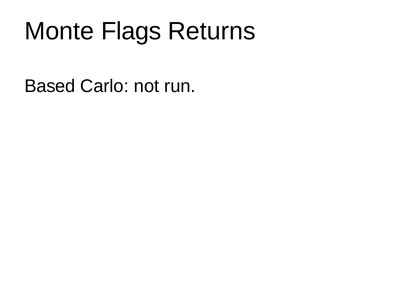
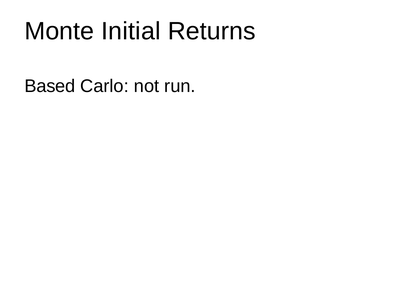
Flags: Flags -> Initial
